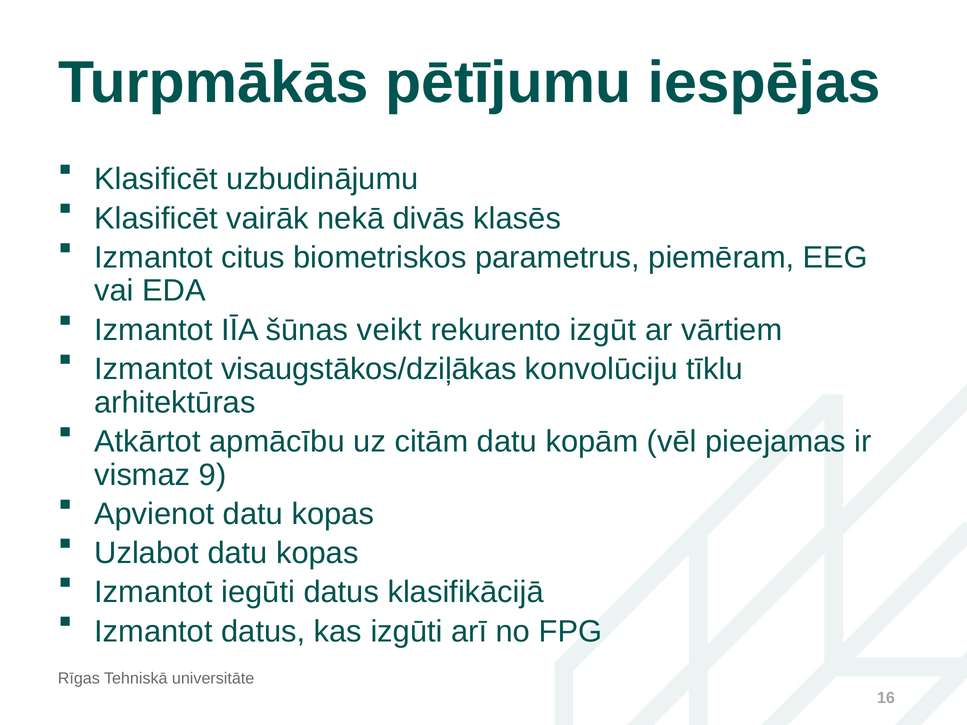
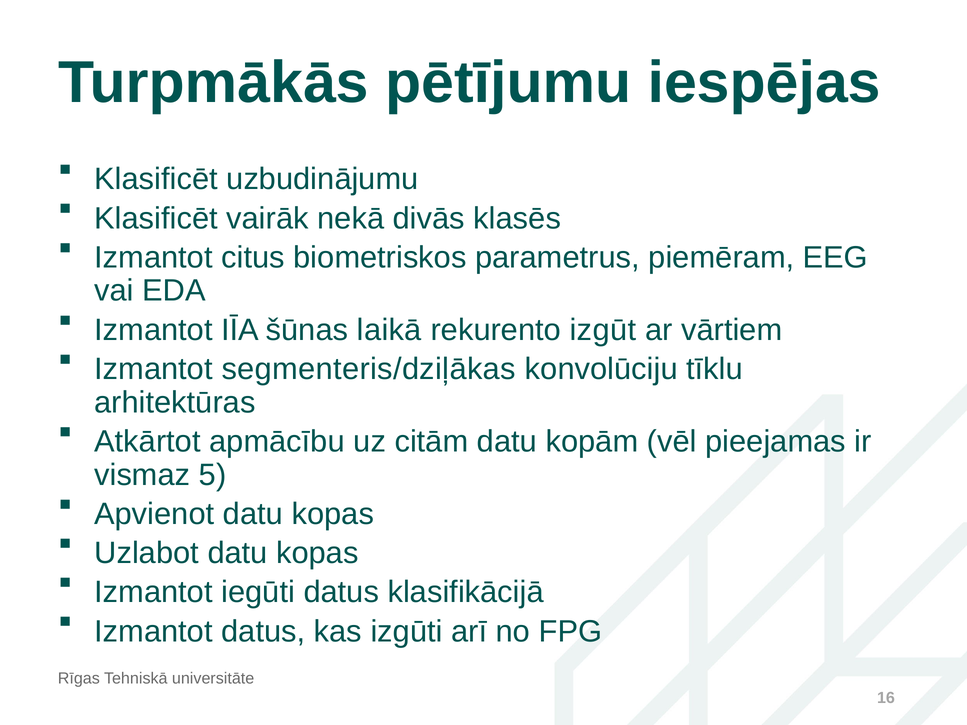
veikt: veikt -> laikā
visaugstākos/dziļākas: visaugstākos/dziļākas -> segmenteris/dziļākas
9: 9 -> 5
